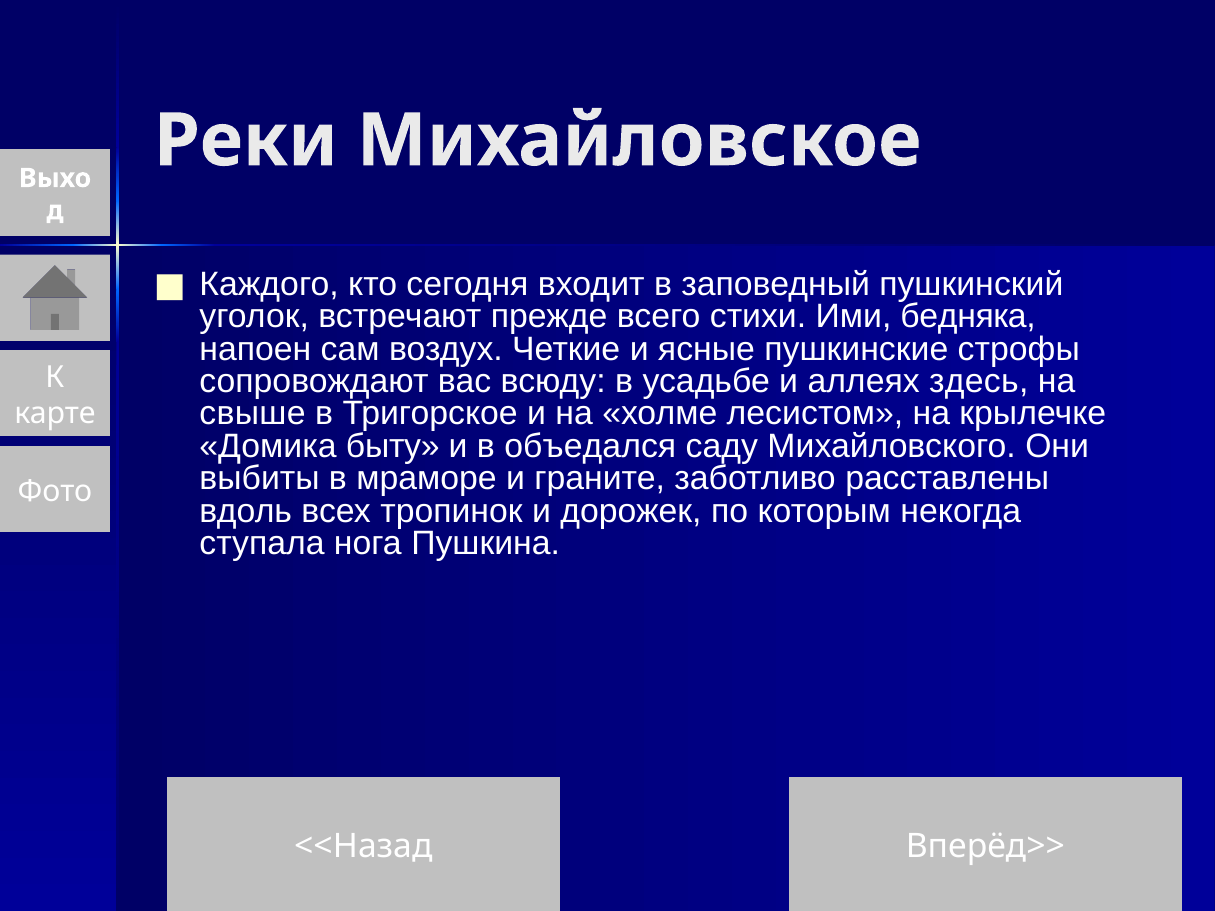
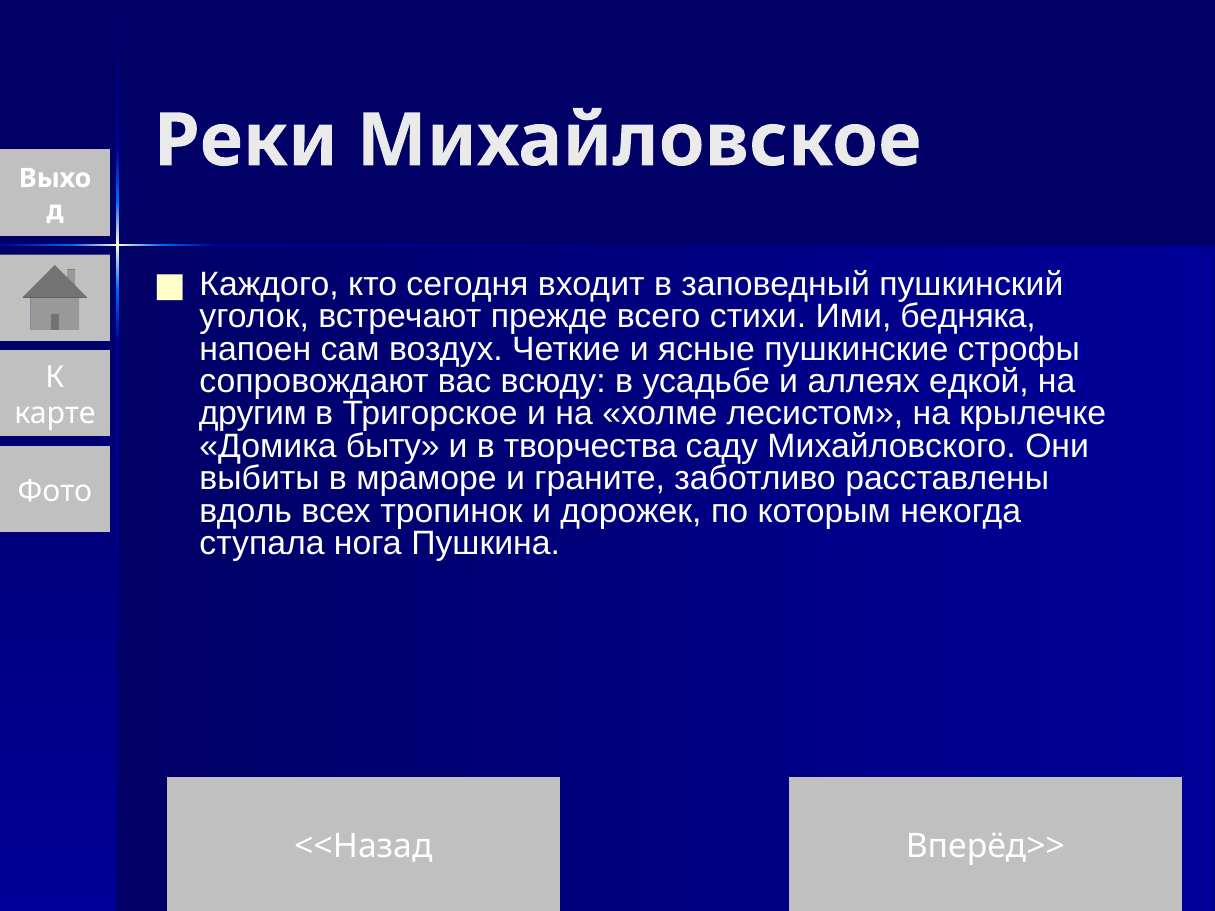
здесь: здесь -> едкой
свыше: свыше -> другим
объедался: объедался -> творчества
